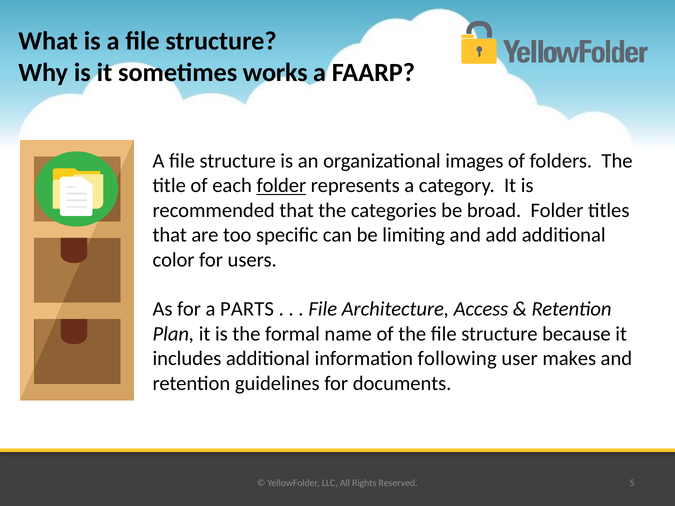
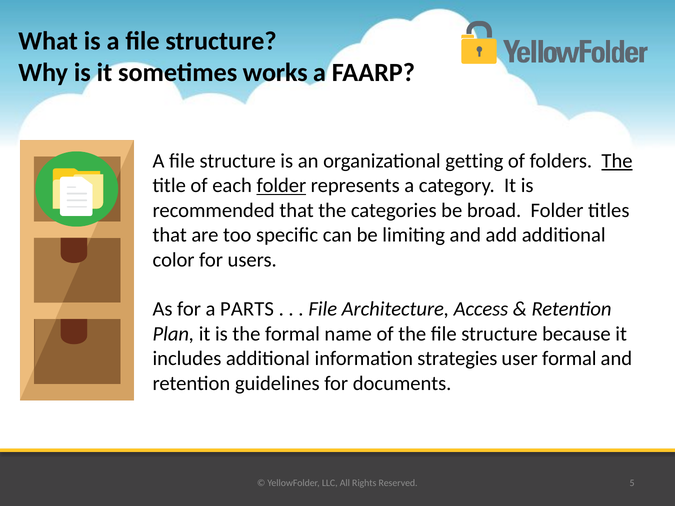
images: images -> getting
The at (617, 161) underline: none -> present
following: following -> strategies
user makes: makes -> formal
